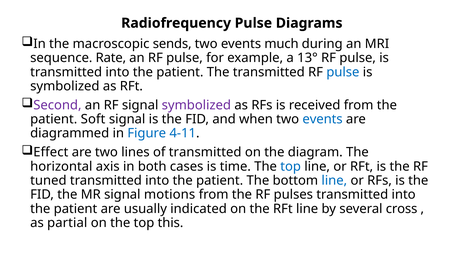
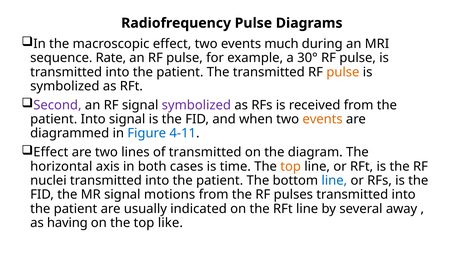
macroscopic sends: sends -> effect
13°: 13° -> 30°
pulse at (343, 72) colour: blue -> orange
patient Soft: Soft -> Into
events at (323, 119) colour: blue -> orange
top at (291, 166) colour: blue -> orange
tuned: tuned -> nuclei
cross: cross -> away
partial: partial -> having
this: this -> like
